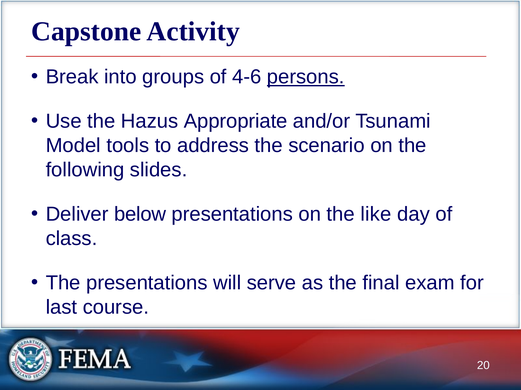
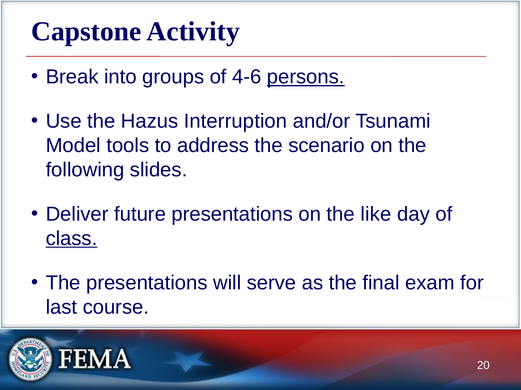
Appropriate: Appropriate -> Interruption
below: below -> future
class underline: none -> present
